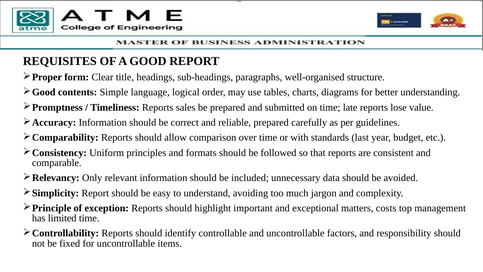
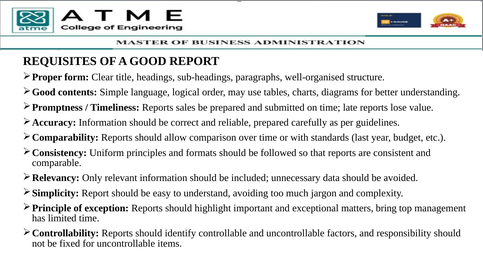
costs: costs -> bring
